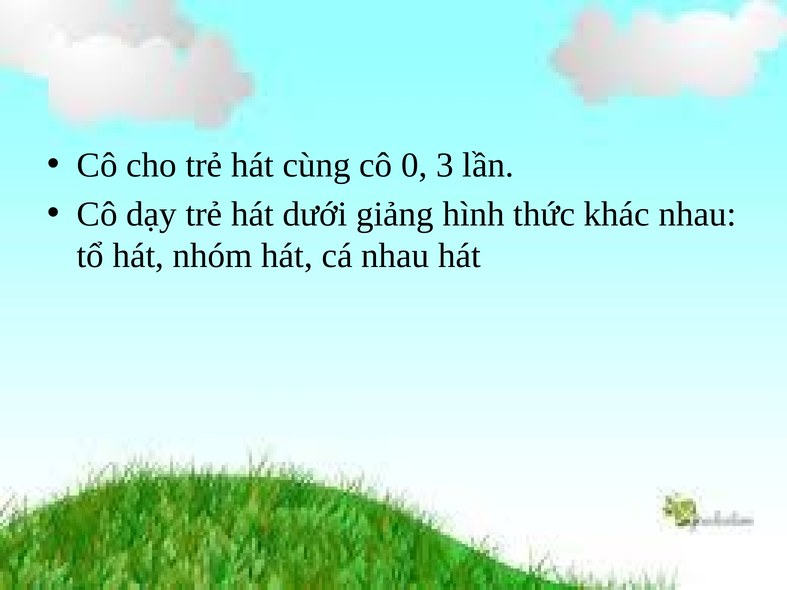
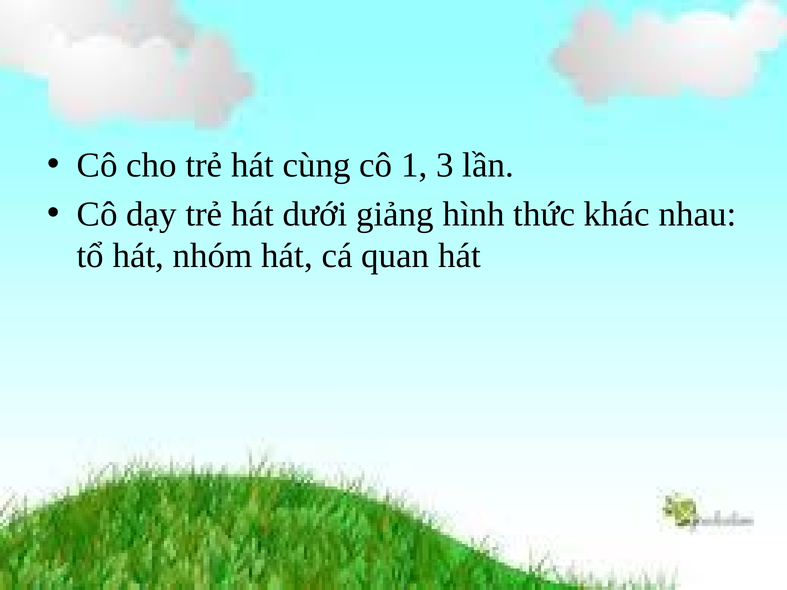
0: 0 -> 1
cá nhau: nhau -> quan
